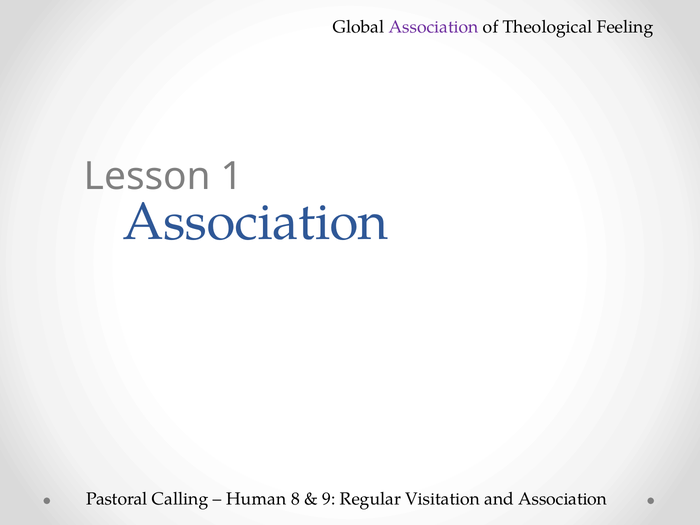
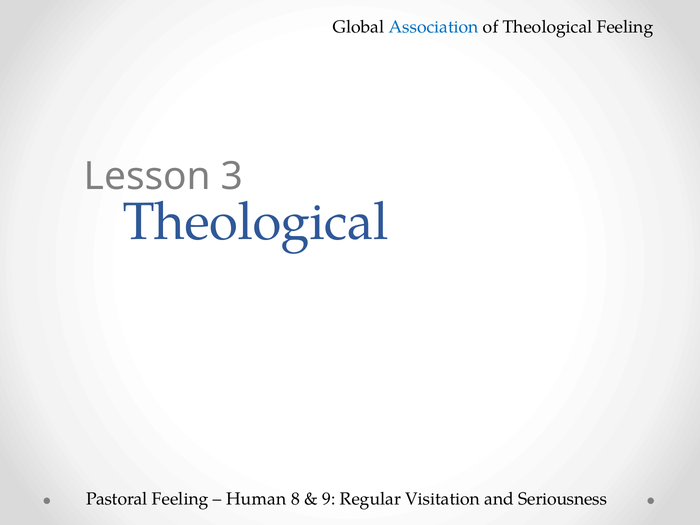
Association at (434, 27) colour: purple -> blue
1: 1 -> 3
Association at (256, 222): Association -> Theological
Pastoral Calling: Calling -> Feeling
and Association: Association -> Seriousness
